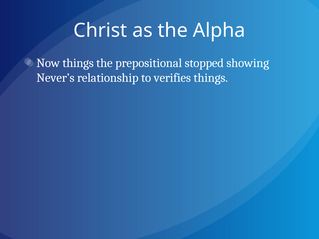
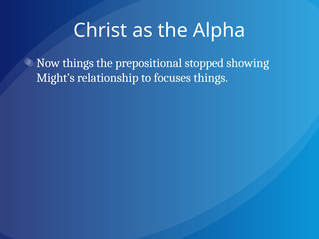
Never’s: Never’s -> Might’s
verifies: verifies -> focuses
